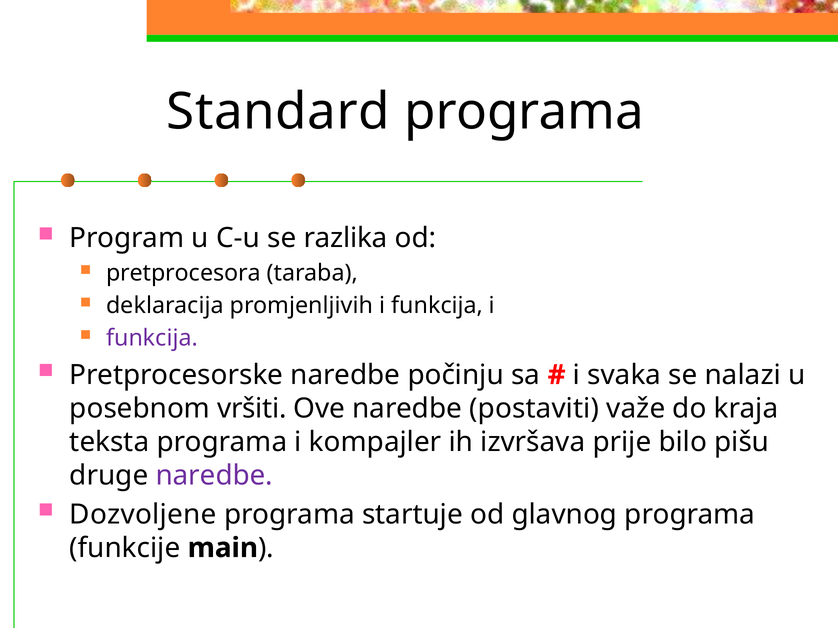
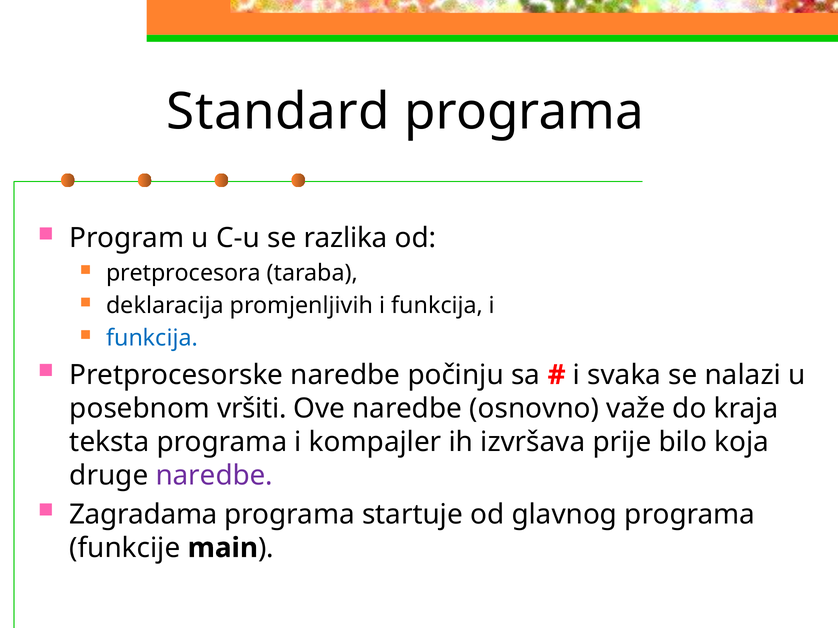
funkcija at (152, 338) colour: purple -> blue
postaviti: postaviti -> osnovno
pišu: pišu -> koja
Dozvoljene: Dozvoljene -> Zagradama
